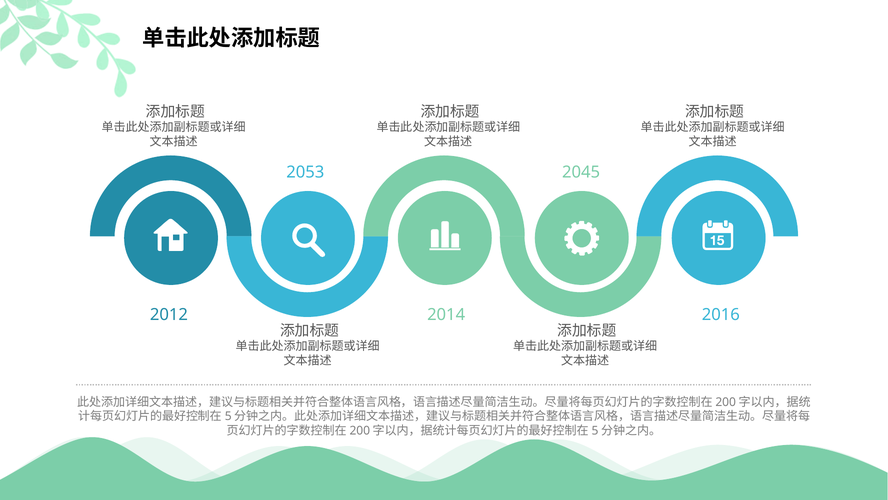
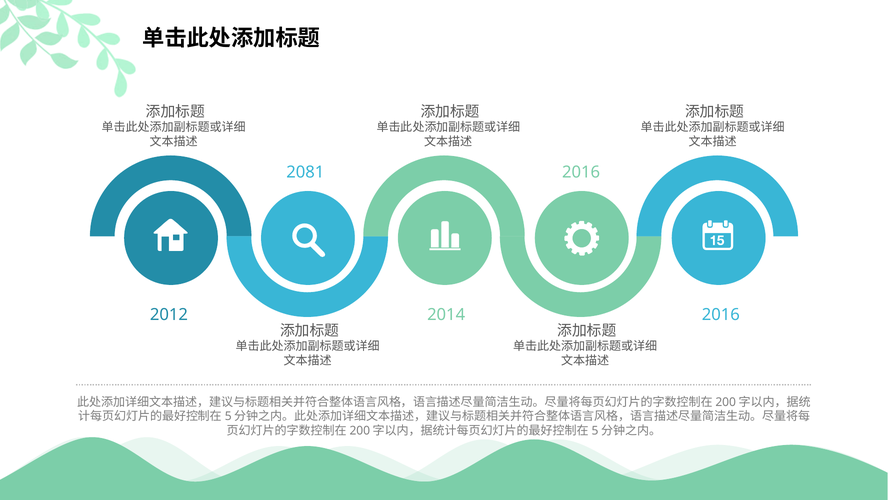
2053: 2053 -> 2081
2045 at (581, 172): 2045 -> 2016
